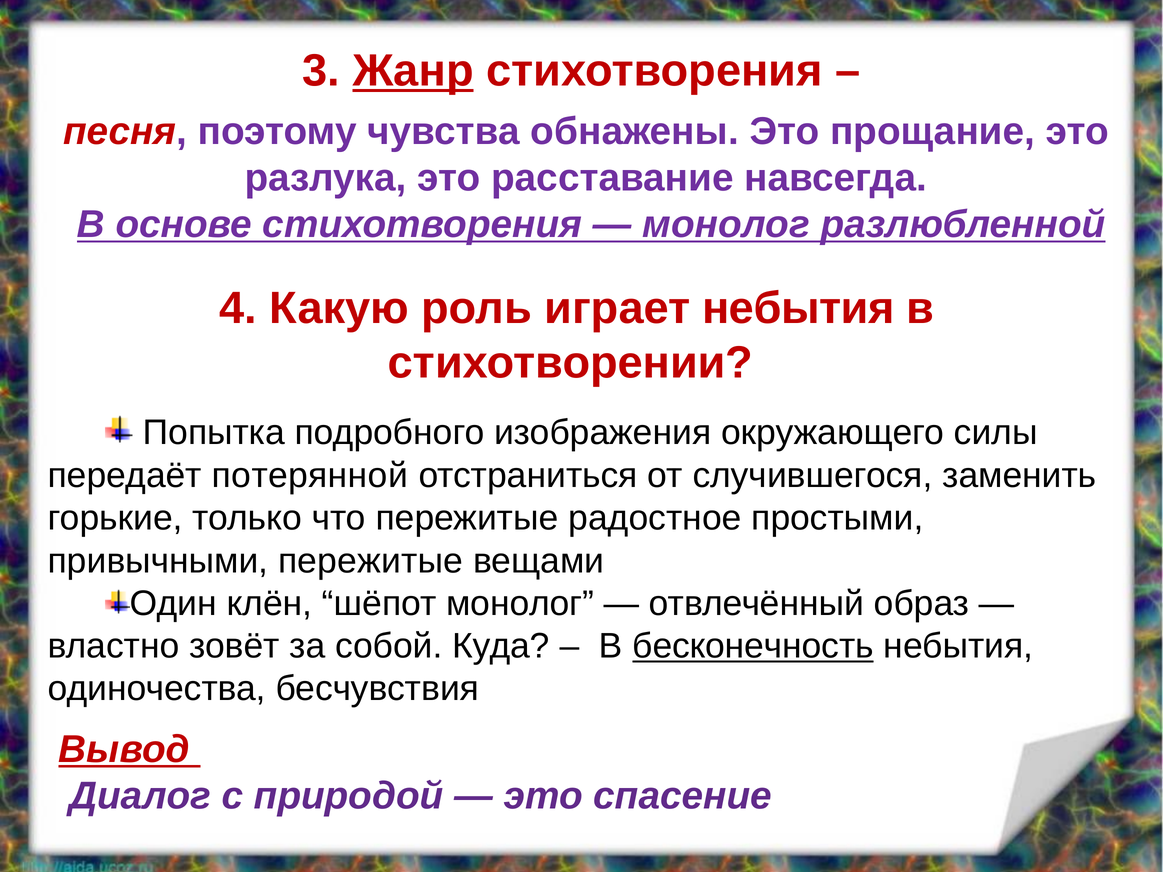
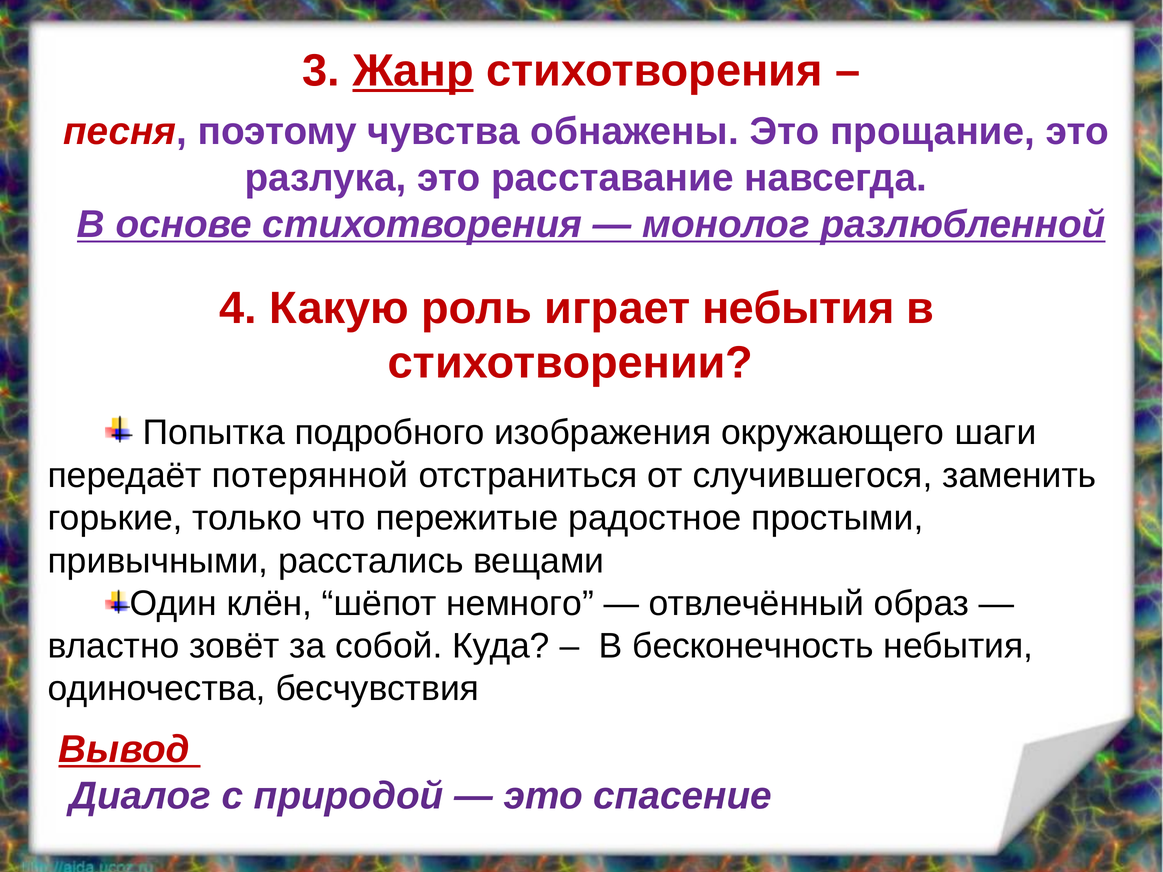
силы: силы -> шаги
привычными пережитые: пережитые -> расстались
шёпот монолог: монолог -> немного
бесконечность underline: present -> none
